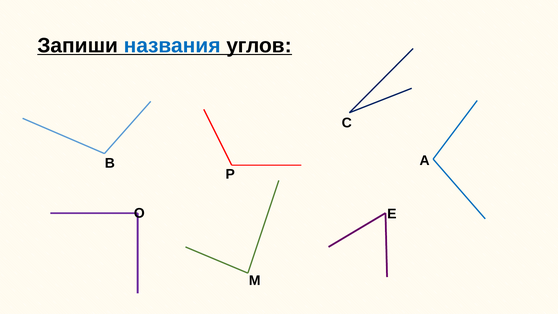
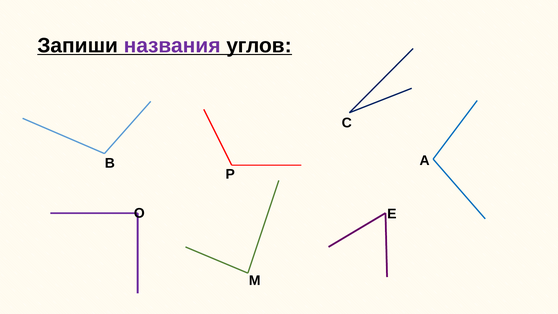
названия colour: blue -> purple
